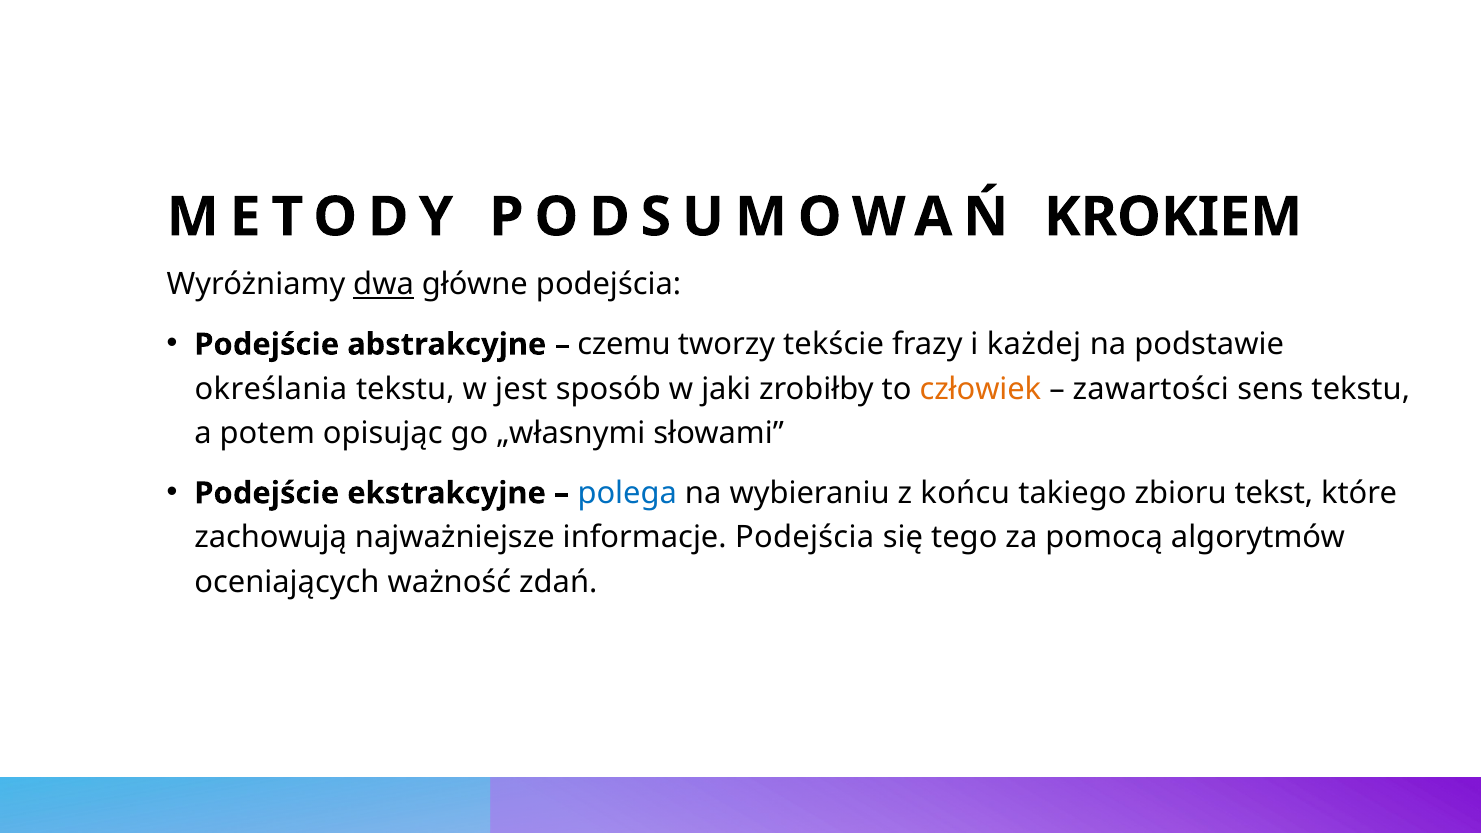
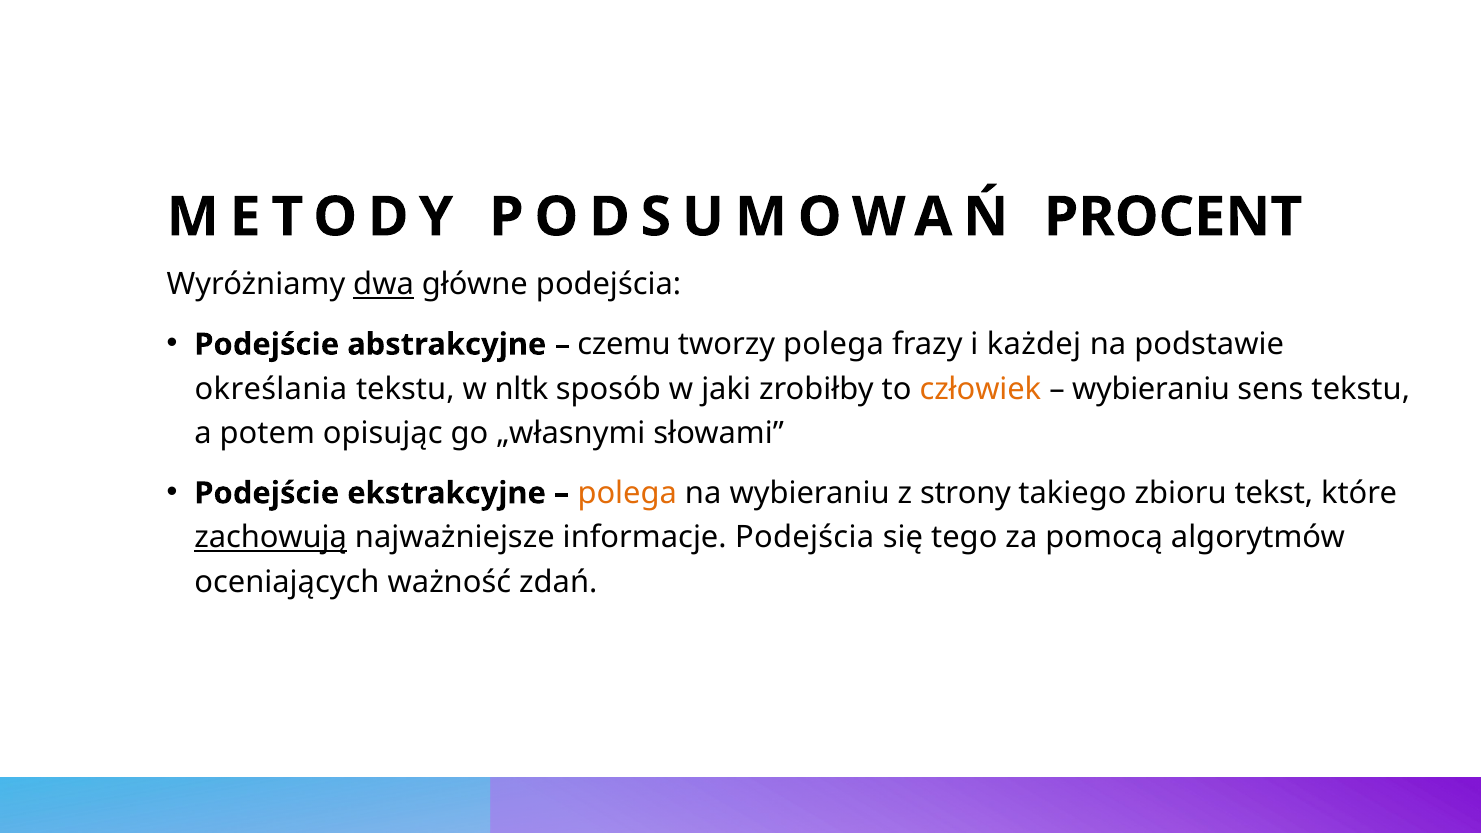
KROKIEM: KROKIEM -> PROCENT
tworzy tekście: tekście -> polega
jest: jest -> nltk
zawartości at (1151, 389): zawartości -> wybieraniu
polega at (627, 493) colour: blue -> orange
końcu: końcu -> strony
zachowują underline: none -> present
